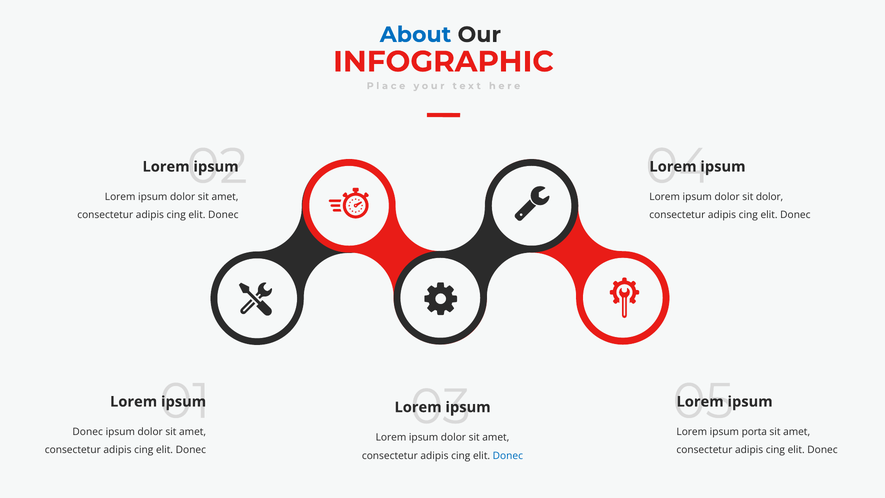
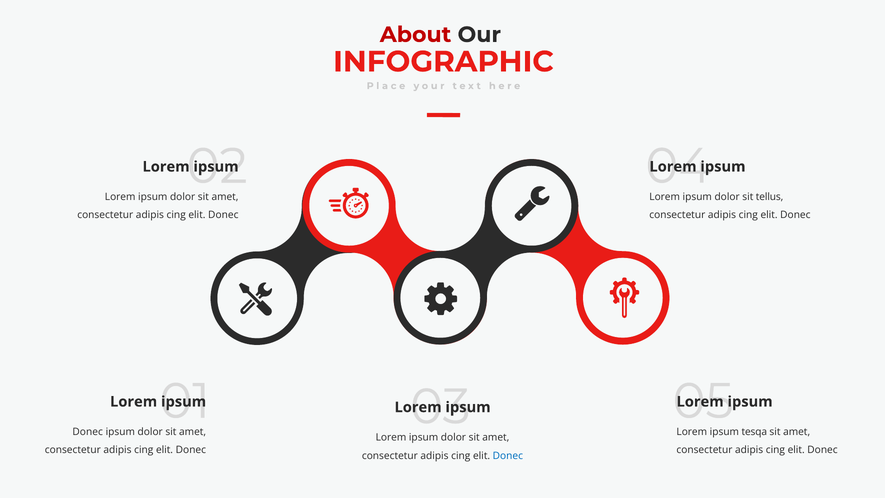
About colour: blue -> red
sit dolor: dolor -> tellus
porta: porta -> tesqa
